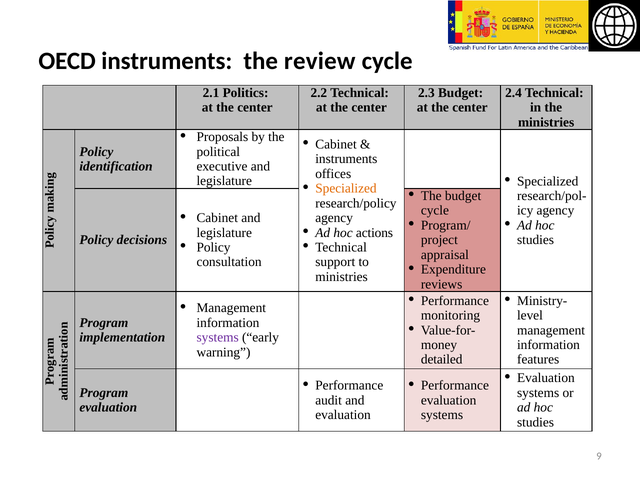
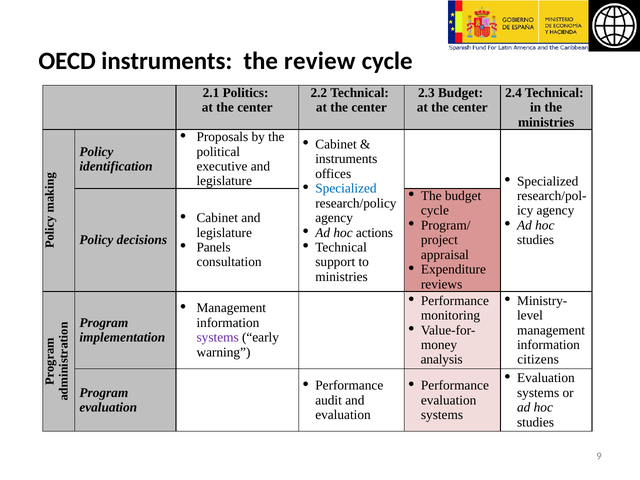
Specialized at (346, 188) colour: orange -> blue
Policy at (214, 247): Policy -> Panels
detailed: detailed -> analysis
features: features -> citizens
